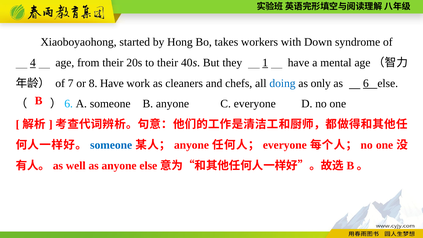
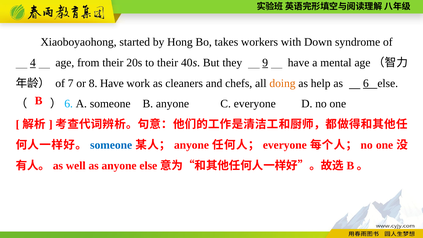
1: 1 -> 9
doing colour: blue -> orange
only: only -> help
